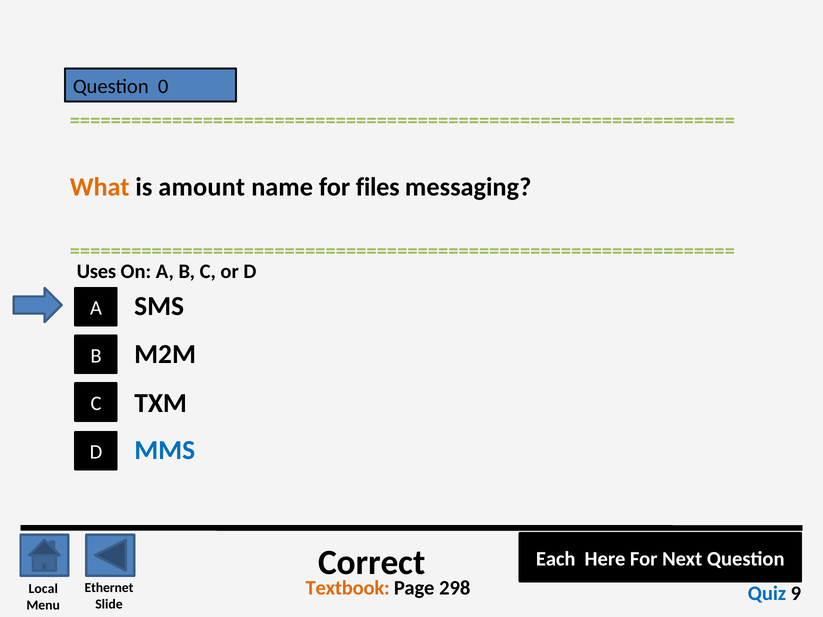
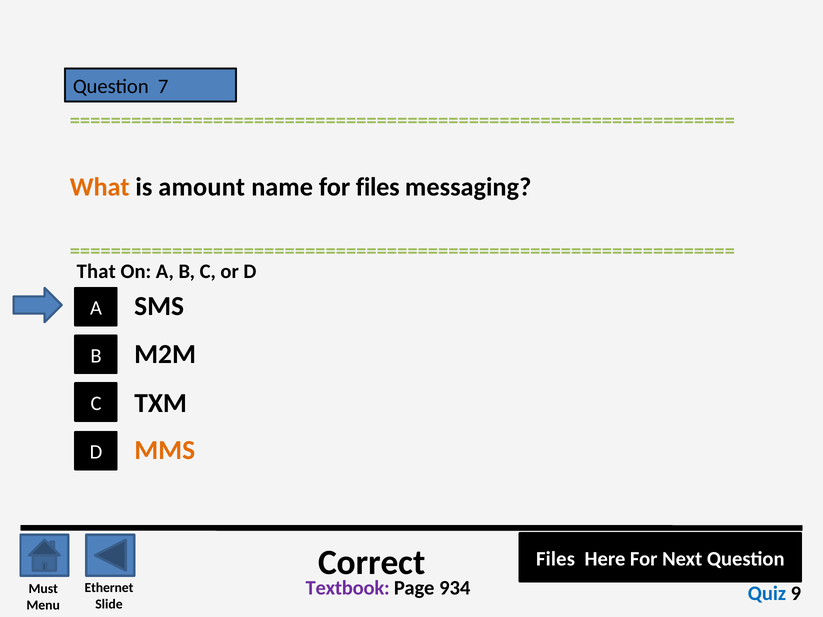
0: 0 -> 7
Uses: Uses -> That
MMS colour: blue -> orange
Each at (556, 559): Each -> Files
Textbook colour: orange -> purple
298: 298 -> 934
Local: Local -> Must
